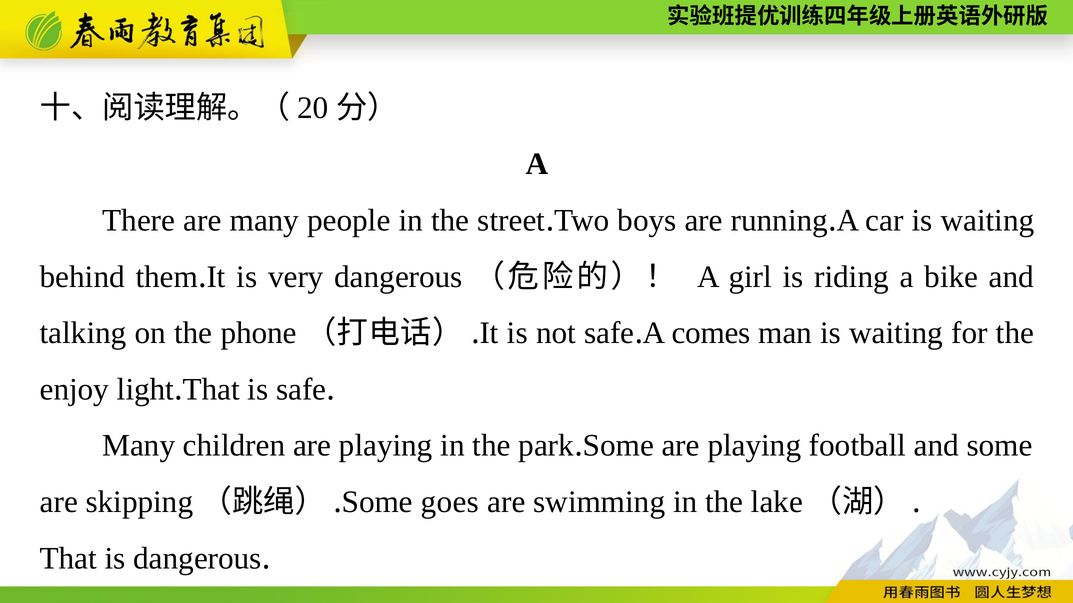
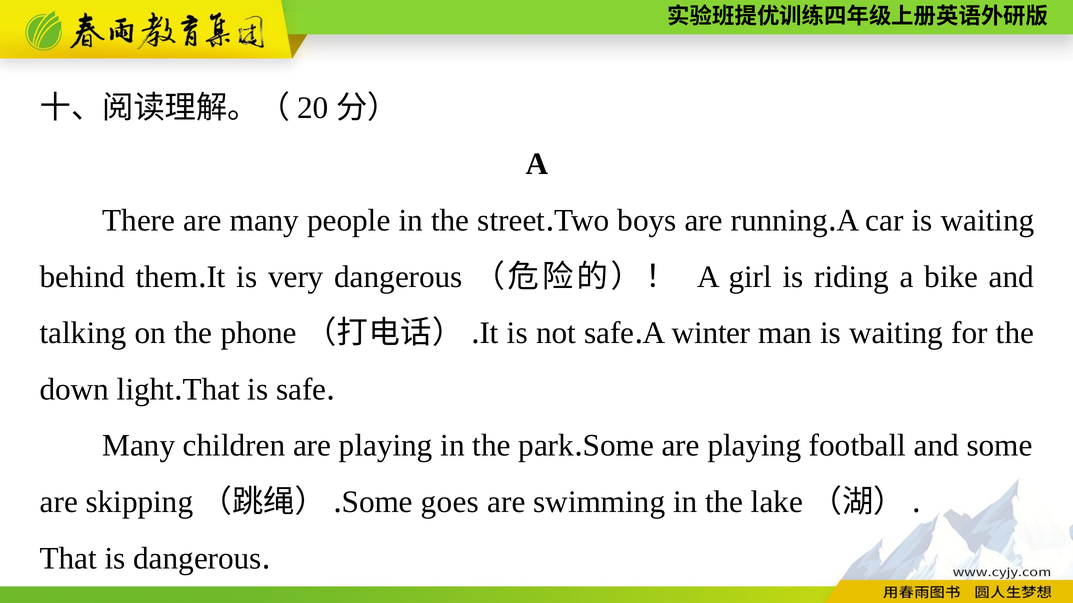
comes: comes -> winter
enjoy: enjoy -> down
